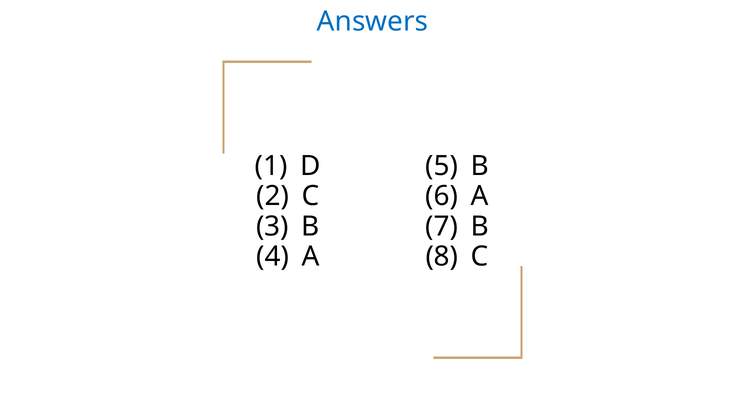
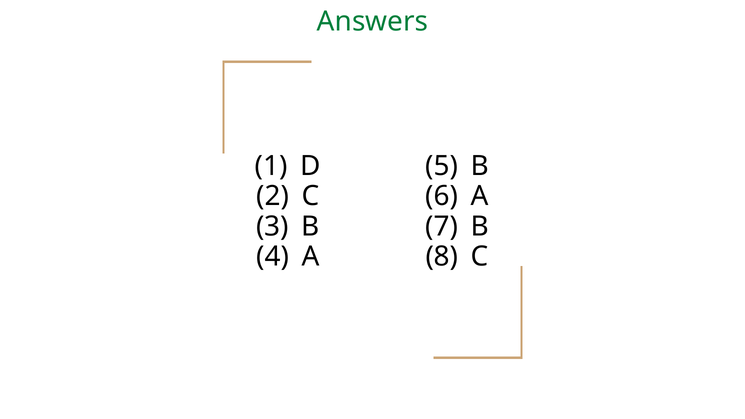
Answers colour: blue -> green
